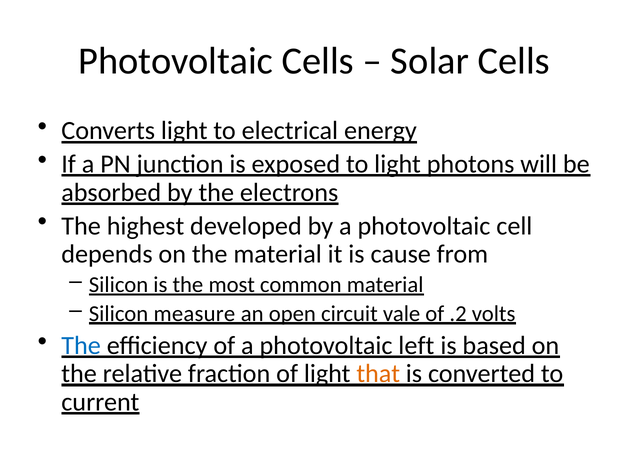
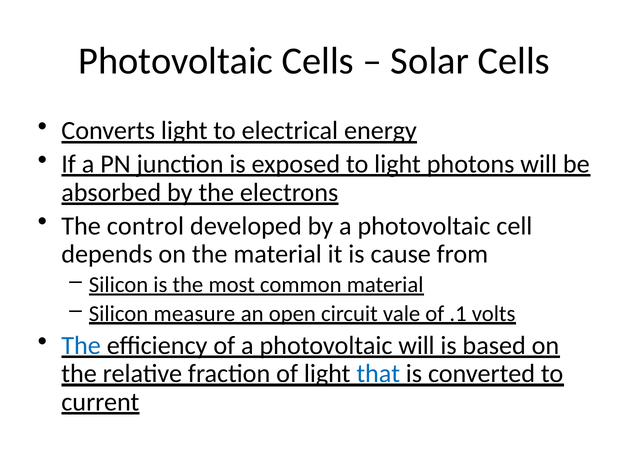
highest: highest -> control
.2: .2 -> .1
photovoltaic left: left -> will
that colour: orange -> blue
